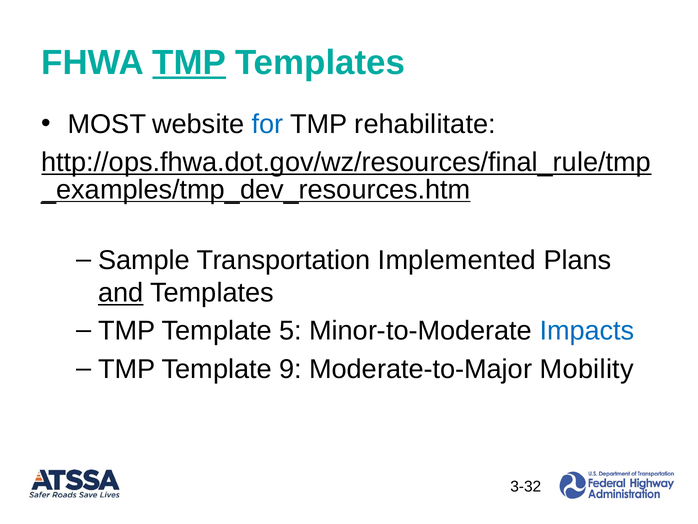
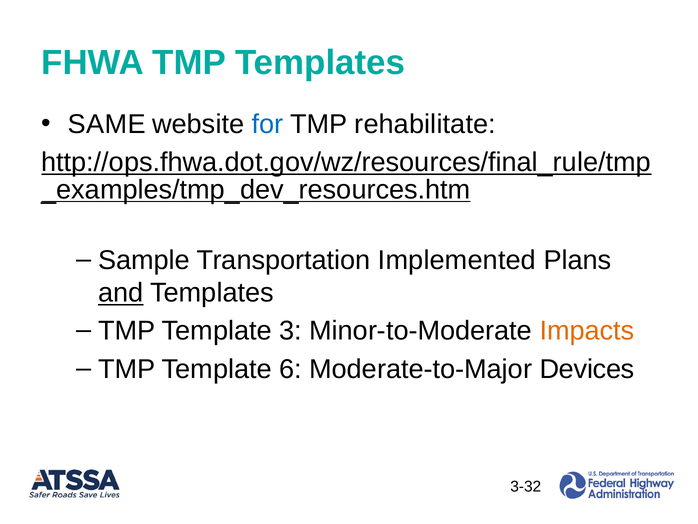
TMP at (189, 63) underline: present -> none
MOST: MOST -> SAME
5: 5 -> 3
Impacts colour: blue -> orange
9: 9 -> 6
Mobility: Mobility -> Devices
